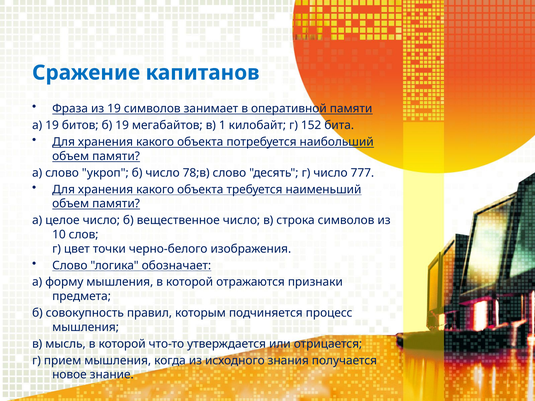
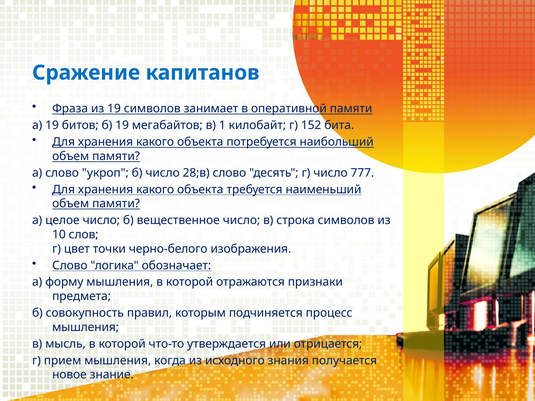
78;в: 78;в -> 28;в
